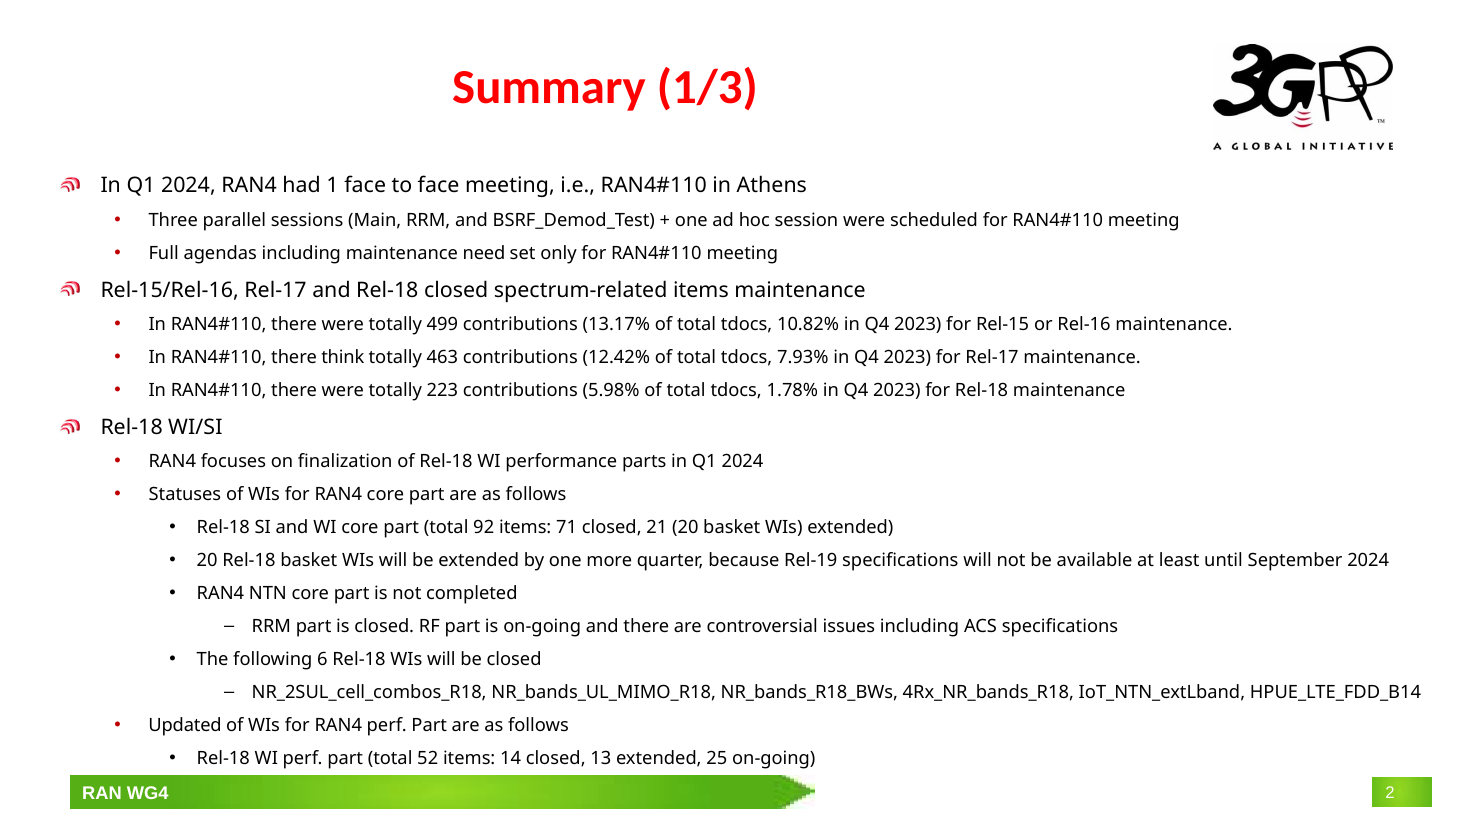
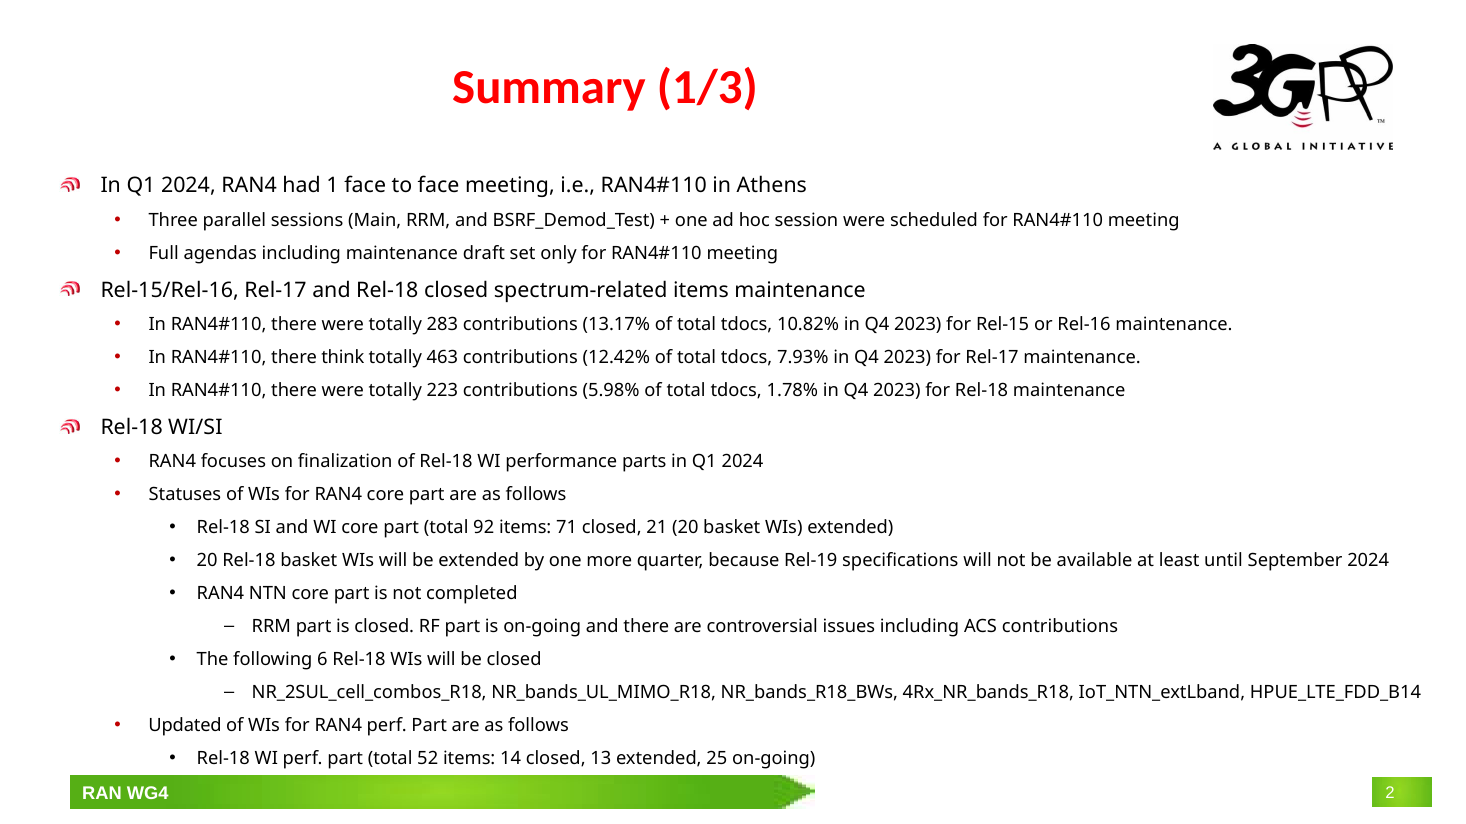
need: need -> draft
499: 499 -> 283
ACS specifications: specifications -> contributions
